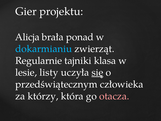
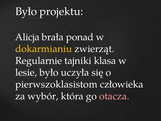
Gier at (26, 11): Gier -> Było
dokarmianiu colour: light blue -> yellow
lesie listy: listy -> było
się underline: present -> none
przedświątecznym: przedświątecznym -> pierwszoklasistom
którzy: którzy -> wybór
